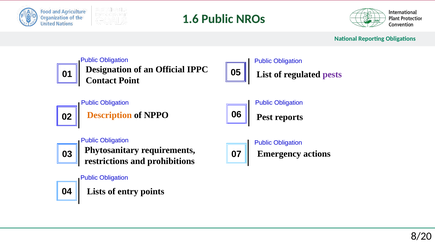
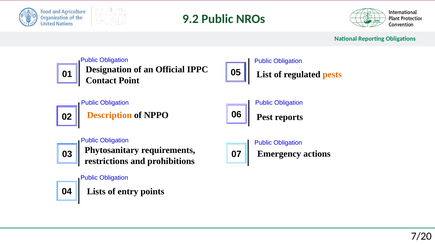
1.6: 1.6 -> 9.2
pests colour: purple -> orange
8/20: 8/20 -> 7/20
